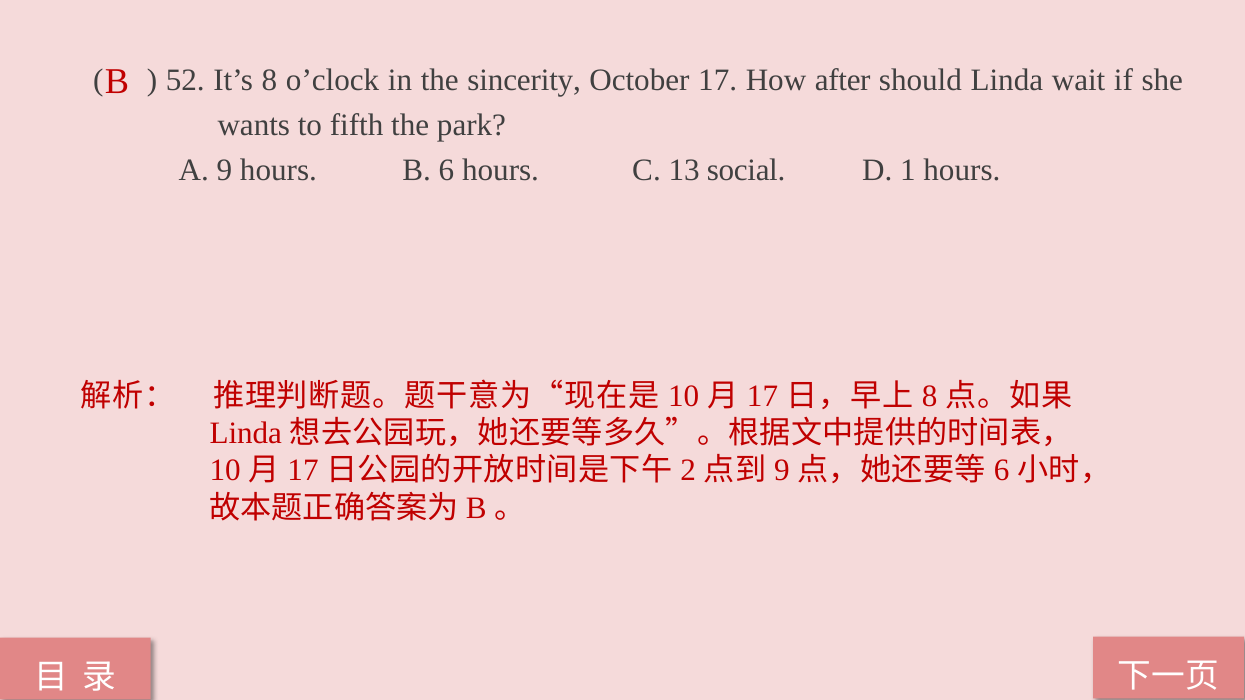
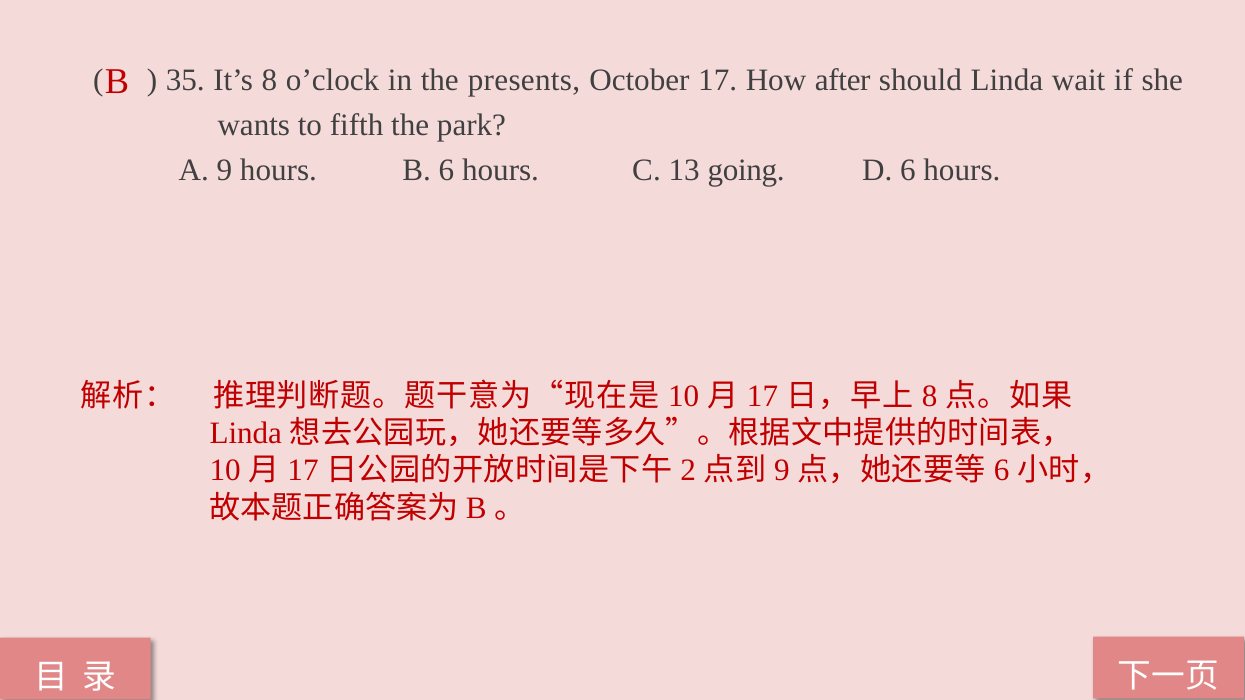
52: 52 -> 35
sincerity: sincerity -> presents
social: social -> going
D 1: 1 -> 6
